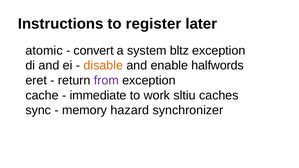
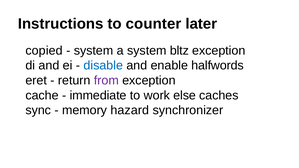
register: register -> counter
atomic: atomic -> copied
convert at (94, 51): convert -> system
disable colour: orange -> blue
sltiu: sltiu -> else
